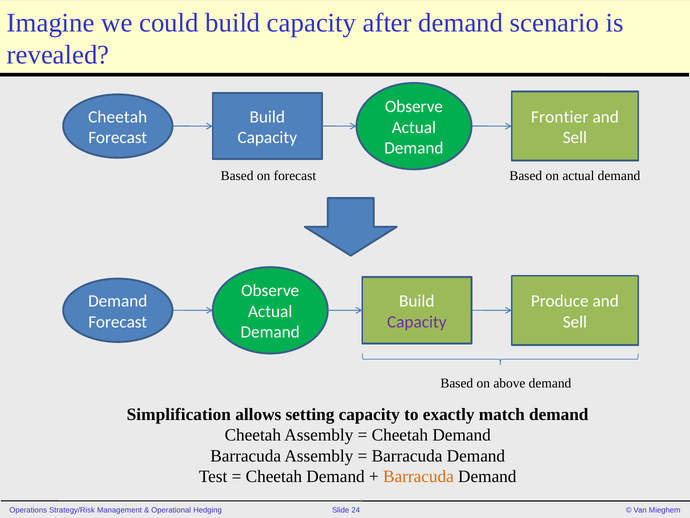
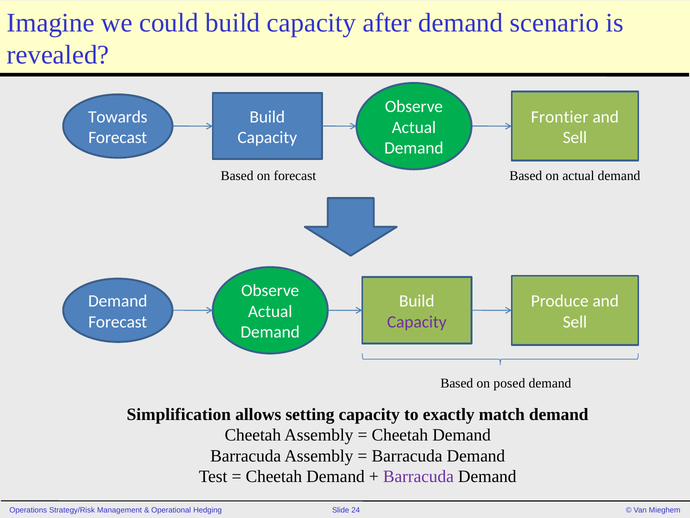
Cheetah at (118, 117): Cheetah -> Towards
above: above -> posed
Barracuda at (418, 476) colour: orange -> purple
